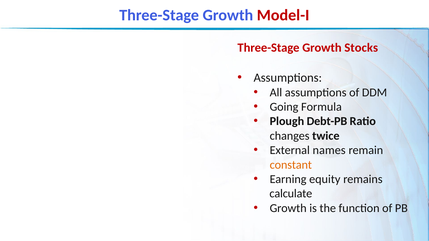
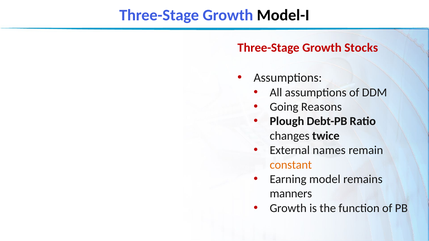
Model-I colour: red -> black
Formula: Formula -> Reasons
equity: equity -> model
calculate: calculate -> manners
